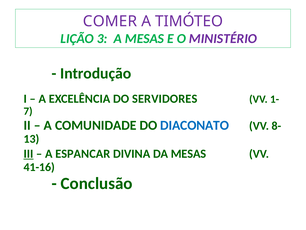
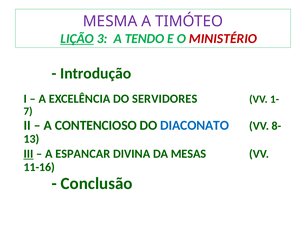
COMER: COMER -> MESMA
LIÇÃO underline: none -> present
A MESAS: MESAS -> TENDO
MINISTÉRIO colour: purple -> red
COMUNIDADE: COMUNIDADE -> CONTENCIOSO
41-16: 41-16 -> 11-16
